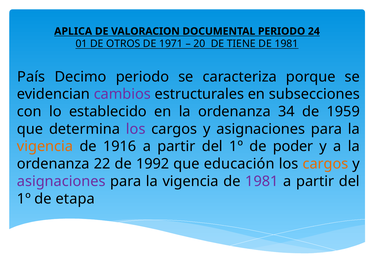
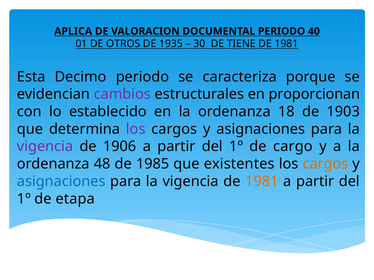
24: 24 -> 40
1971: 1971 -> 1935
20: 20 -> 30
País: País -> Esta
subsecciones: subsecciones -> proporcionan
34: 34 -> 18
1959: 1959 -> 1903
vigencia at (45, 147) colour: orange -> purple
1916: 1916 -> 1906
poder: poder -> cargo
22: 22 -> 48
1992: 1992 -> 1985
educación: educación -> existentes
asignaciones at (61, 182) colour: purple -> blue
1981 at (262, 182) colour: purple -> orange
